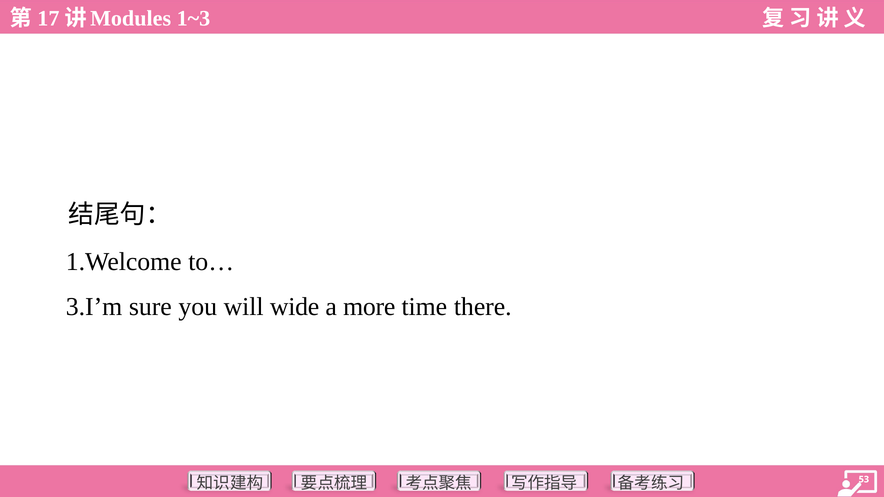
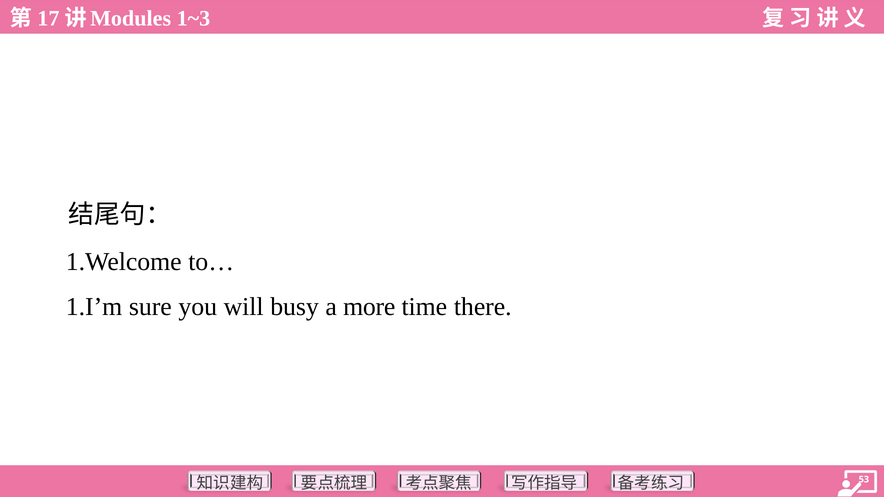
3.I’m: 3.I’m -> 1.I’m
wide: wide -> busy
